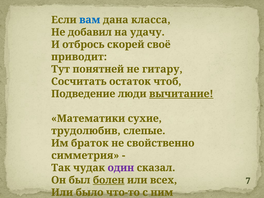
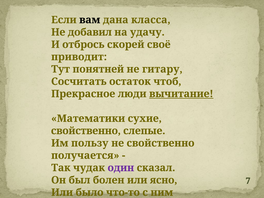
вам colour: blue -> black
Подведение: Подведение -> Прекрасное
трудолюбив at (86, 131): трудолюбив -> свойственно
браток: браток -> пользу
симметрия: симметрия -> получается
болен underline: present -> none
всех: всех -> ясно
